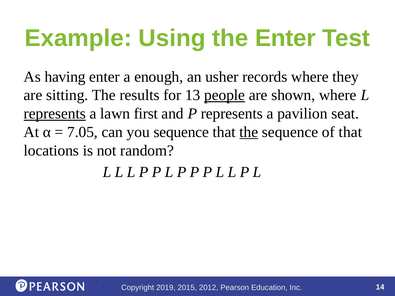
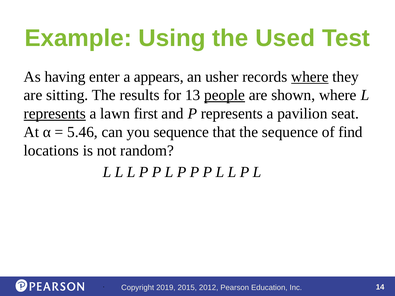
the Enter: Enter -> Used
enough: enough -> appears
where at (310, 77) underline: none -> present
7.05: 7.05 -> 5.46
the at (249, 132) underline: present -> none
of that: that -> find
